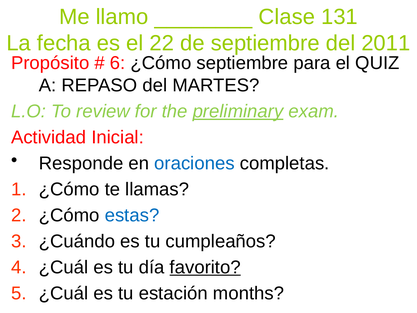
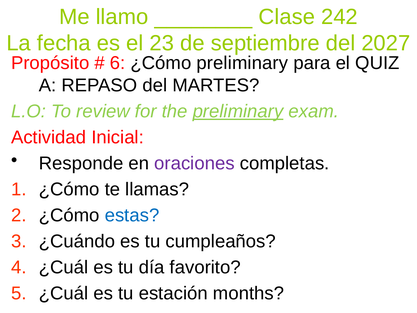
131: 131 -> 242
22: 22 -> 23
2011: 2011 -> 2027
¿Cómo septiembre: septiembre -> preliminary
oraciones colour: blue -> purple
favorito underline: present -> none
